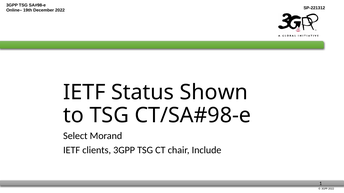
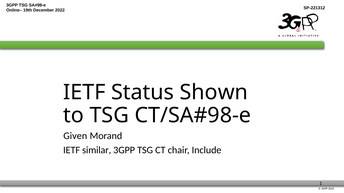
Select: Select -> Given
clients: clients -> similar
